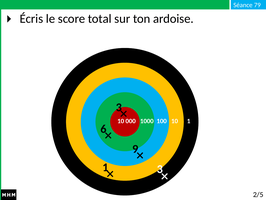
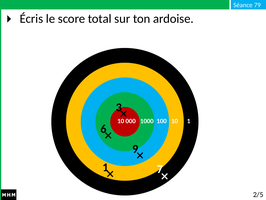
1 3: 3 -> 7
